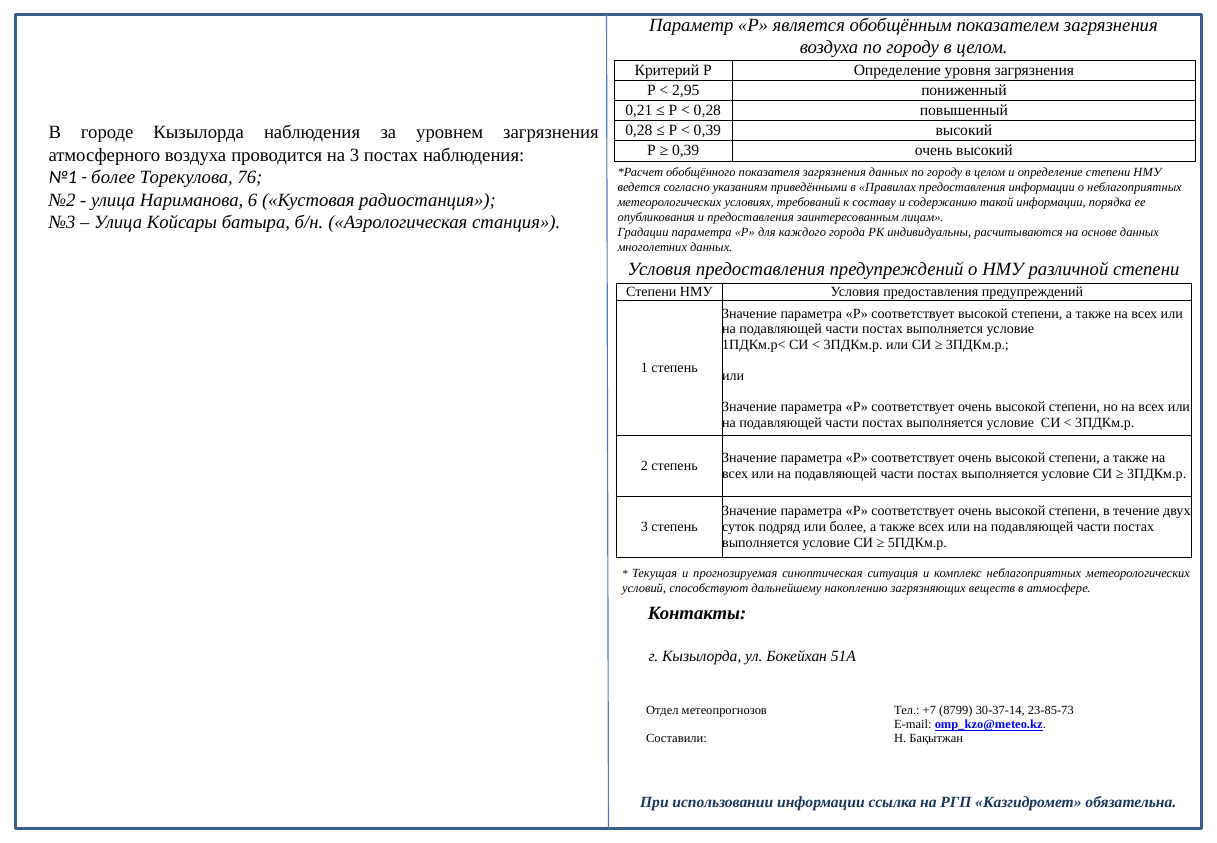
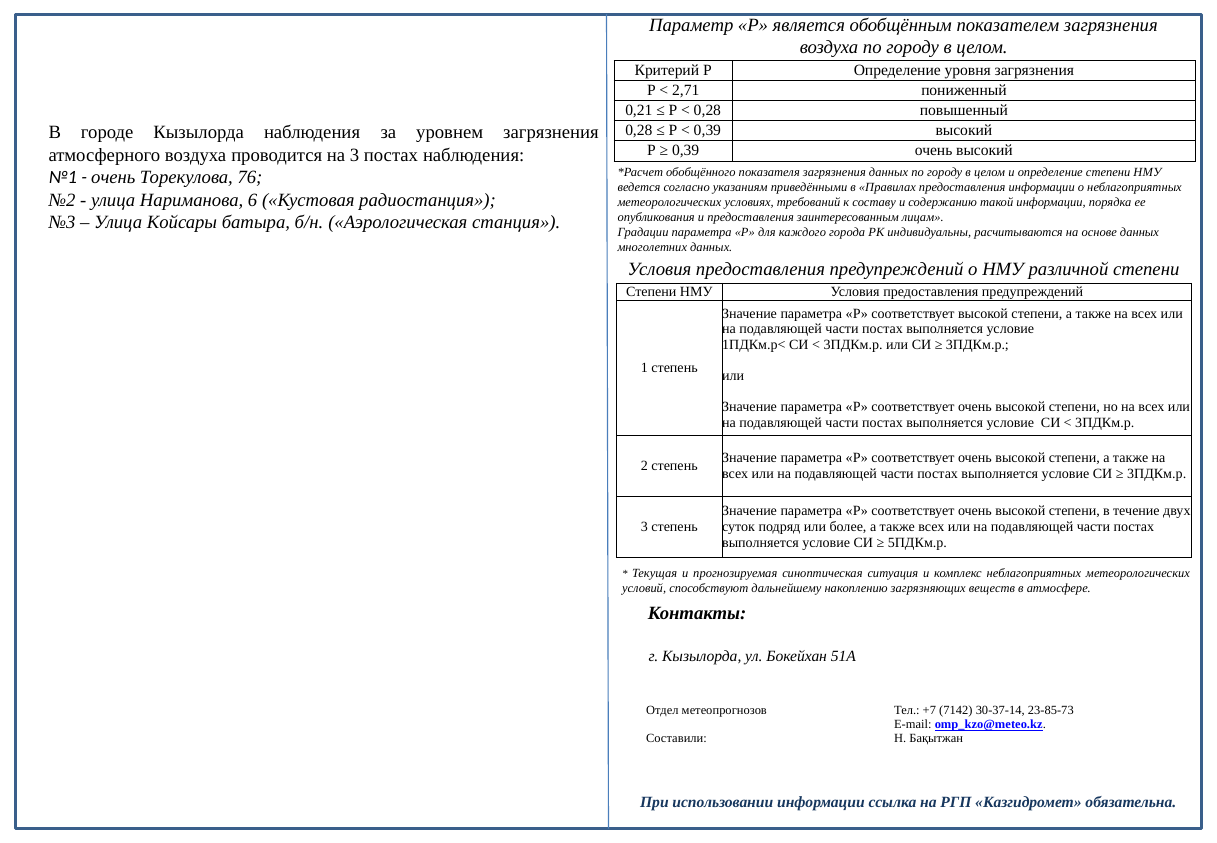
2,95: 2,95 -> 2,71
более at (113, 178): более -> очень
8799: 8799 -> 7142
